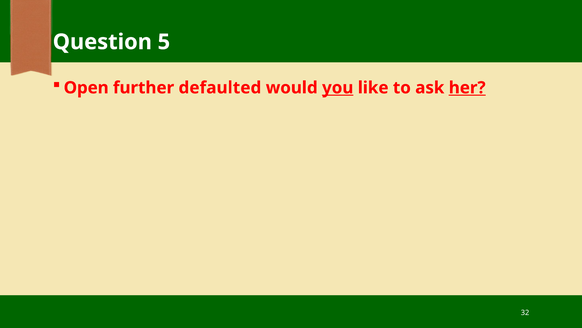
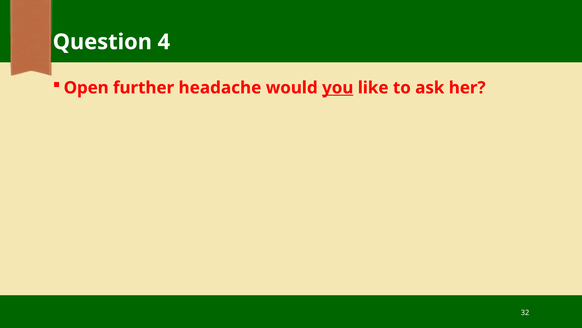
5: 5 -> 4
defaulted: defaulted -> headache
her underline: present -> none
